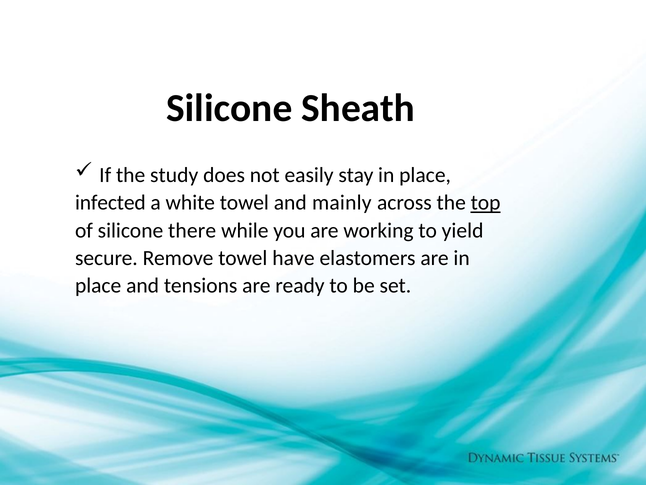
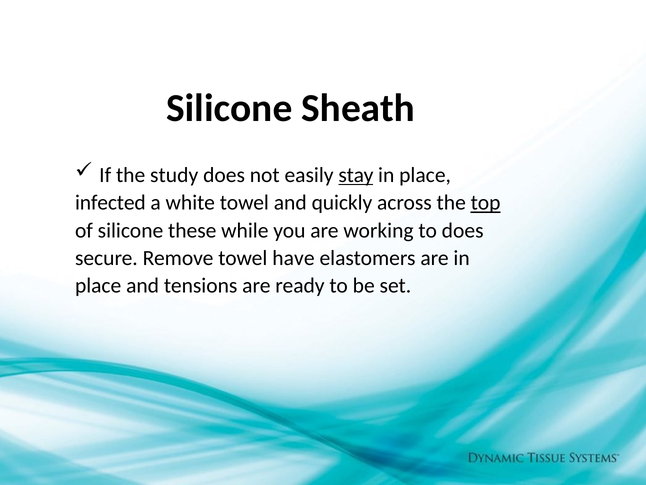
stay underline: none -> present
mainly: mainly -> quickly
there: there -> these
to yield: yield -> does
